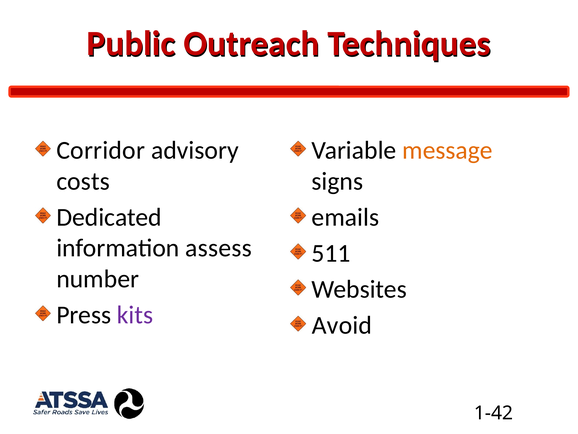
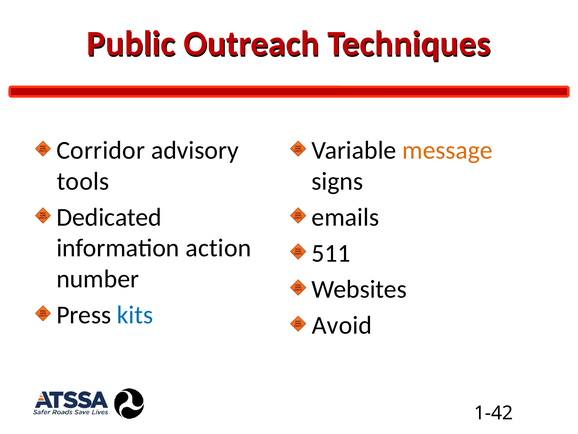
costs: costs -> tools
assess: assess -> action
kits colour: purple -> blue
